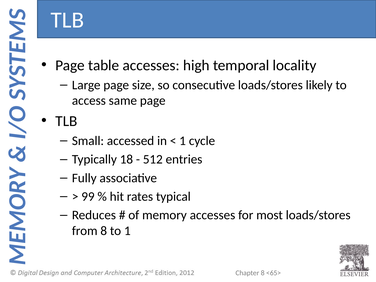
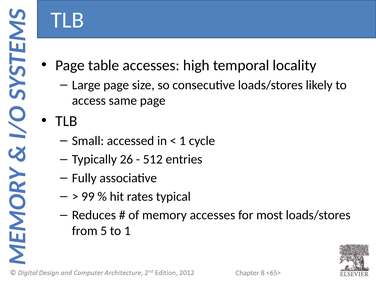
18: 18 -> 26
from 8: 8 -> 5
